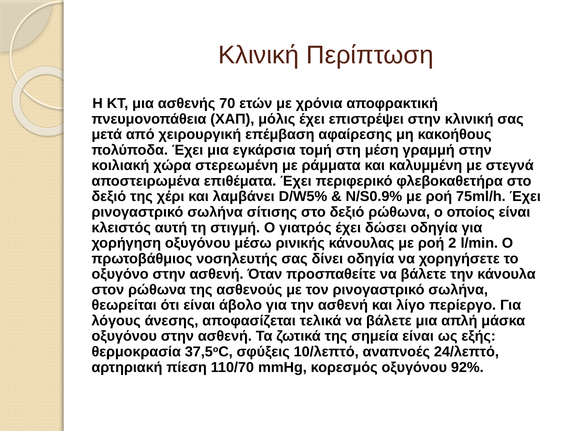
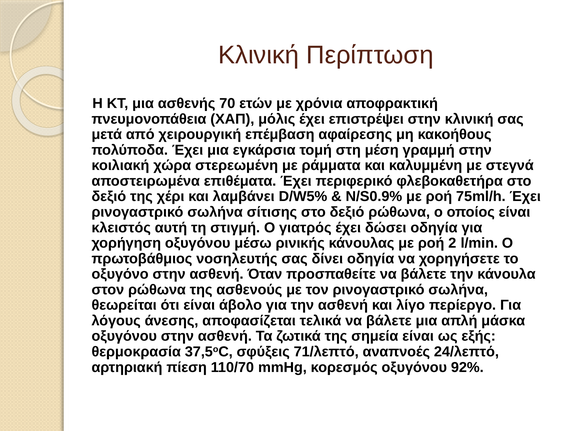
10/λεπτό: 10/λεπτό -> 71/λεπτό
